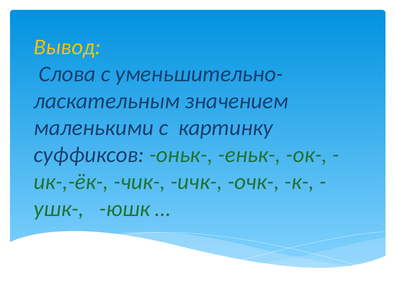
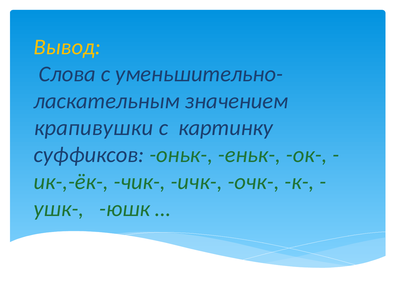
маленькими: маленькими -> крапивушки
